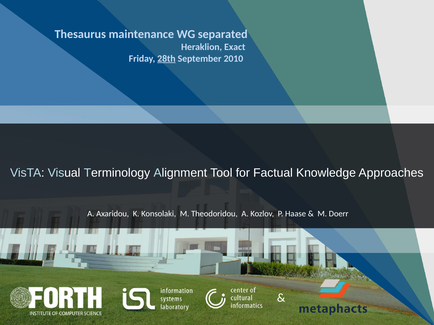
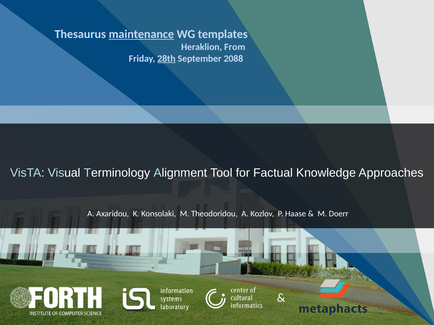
maintenance underline: none -> present
separated: separated -> templates
Exact: Exact -> From
2010: 2010 -> 2088
